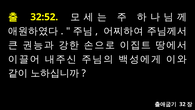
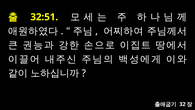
32:52: 32:52 -> 32:51
